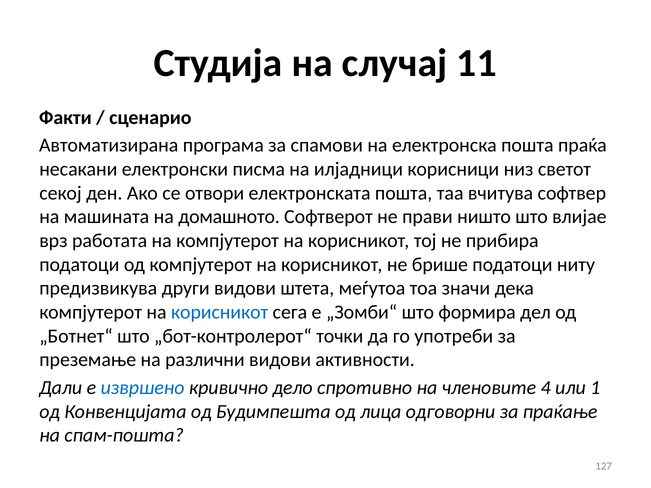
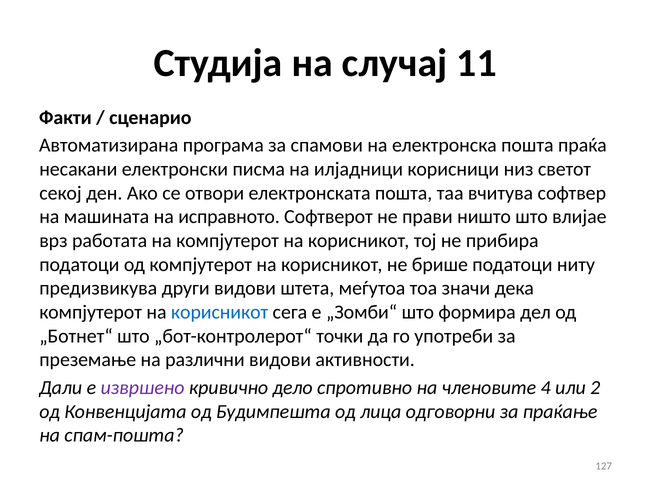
домашното: домашното -> исправното
извршено colour: blue -> purple
1: 1 -> 2
